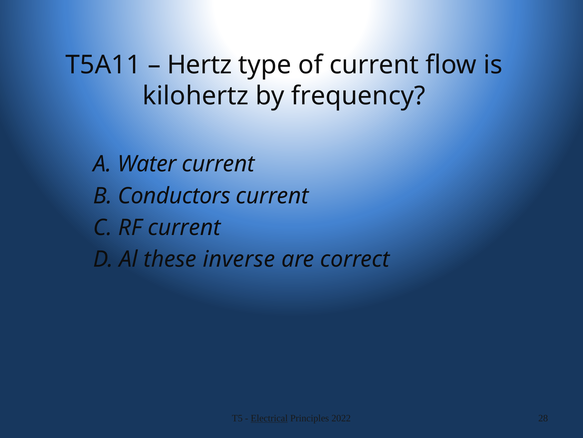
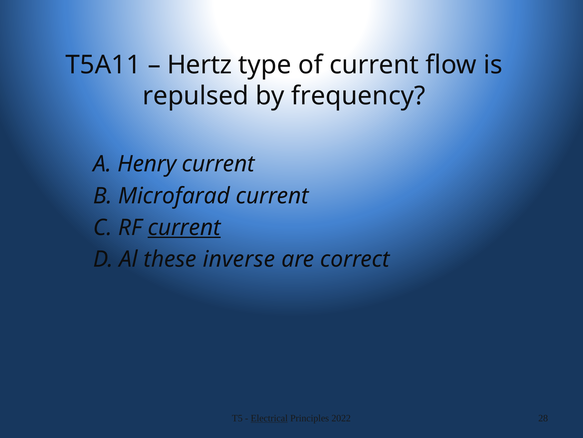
kilohertz: kilohertz -> repulsed
Water: Water -> Henry
Conductors: Conductors -> Microfarad
current at (184, 227) underline: none -> present
